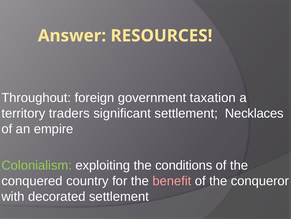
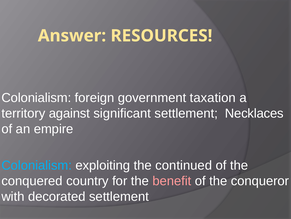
Throughout at (36, 98): Throughout -> Colonialism
traders: traders -> against
Colonialism at (37, 165) colour: light green -> light blue
conditions: conditions -> continued
